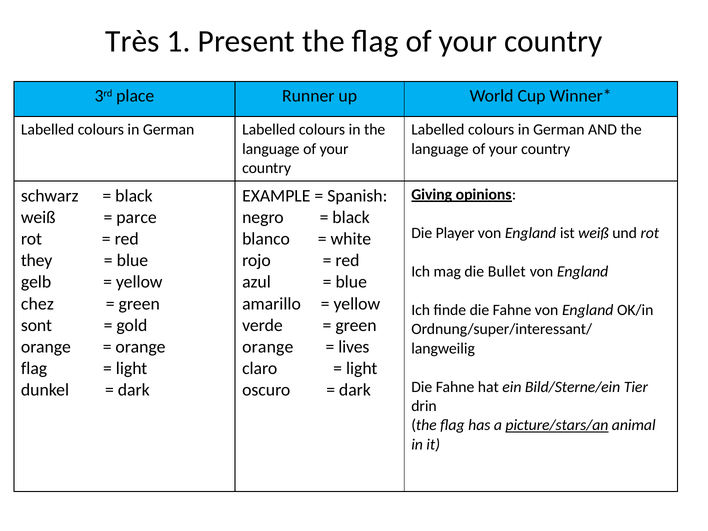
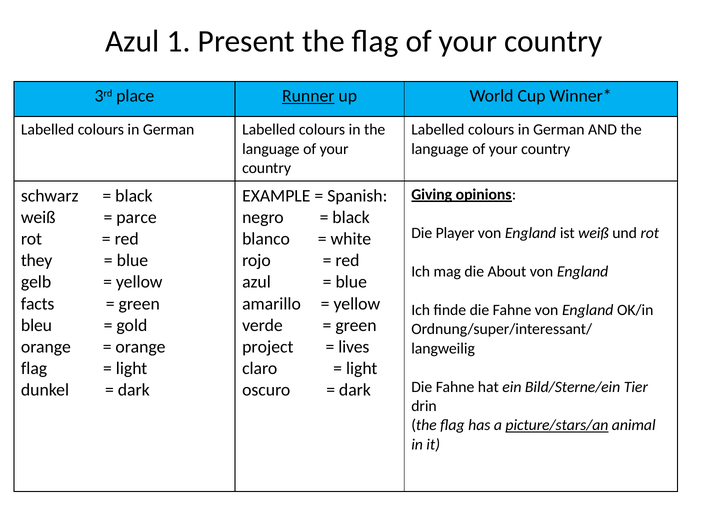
Très at (132, 41): Très -> Azul
Runner underline: none -> present
Bullet: Bullet -> About
chez: chez -> facts
sont: sont -> bleu
orange at (268, 347): orange -> project
